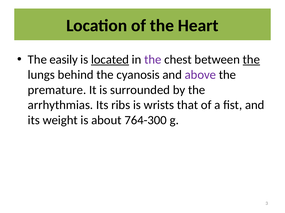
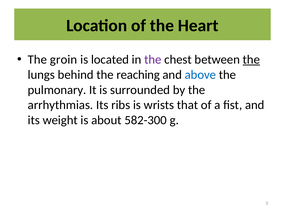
easily: easily -> groin
located underline: present -> none
cyanosis: cyanosis -> reaching
above colour: purple -> blue
premature: premature -> pulmonary
764-300: 764-300 -> 582-300
